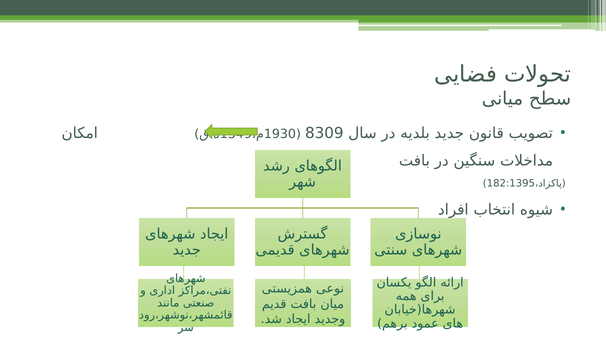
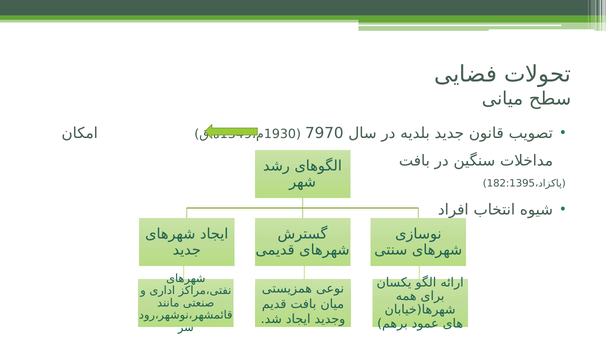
8309: 8309 -> 7970
